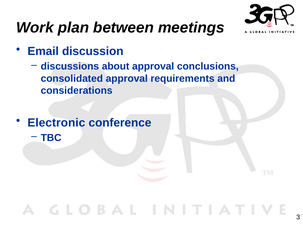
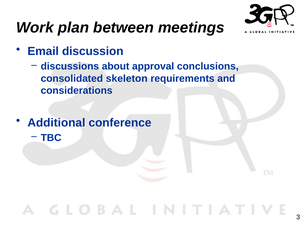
consolidated approval: approval -> skeleton
Electronic: Electronic -> Additional
